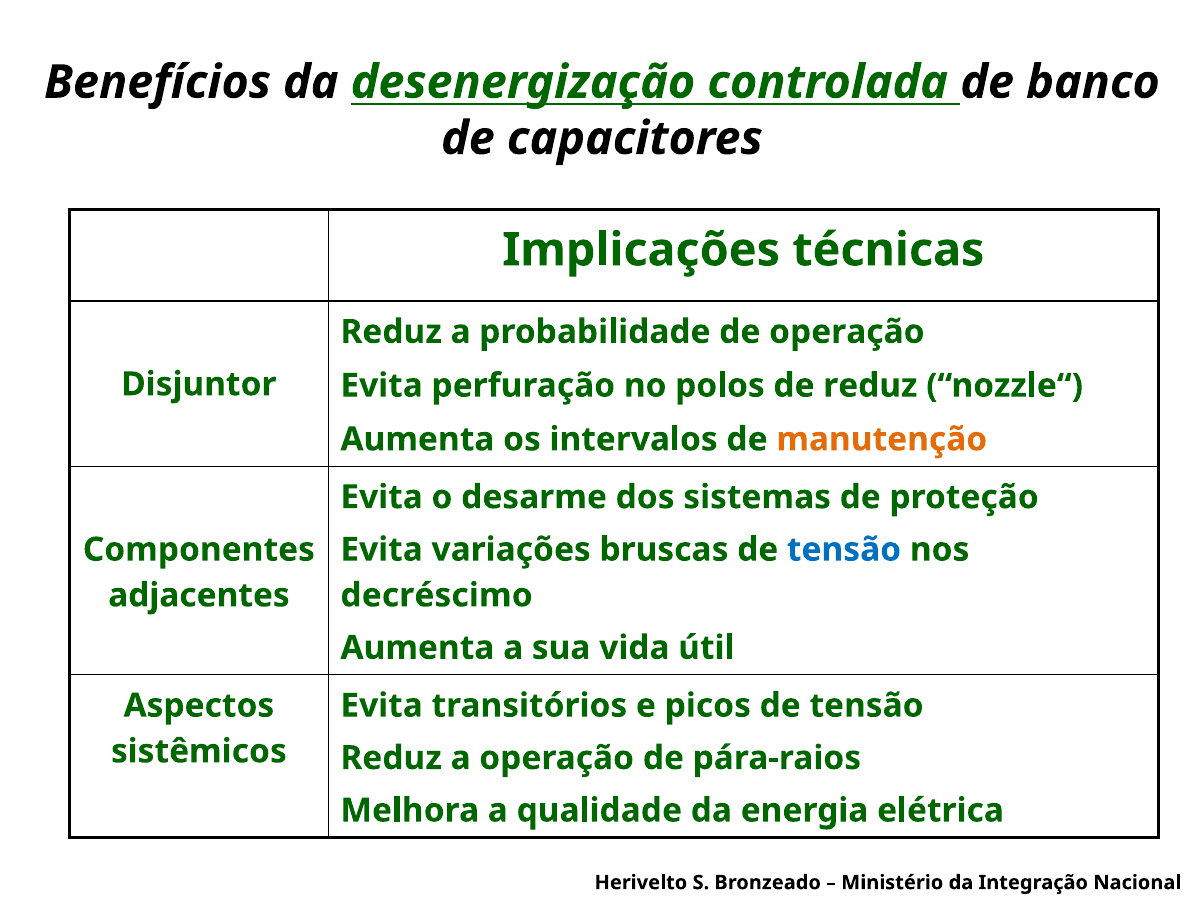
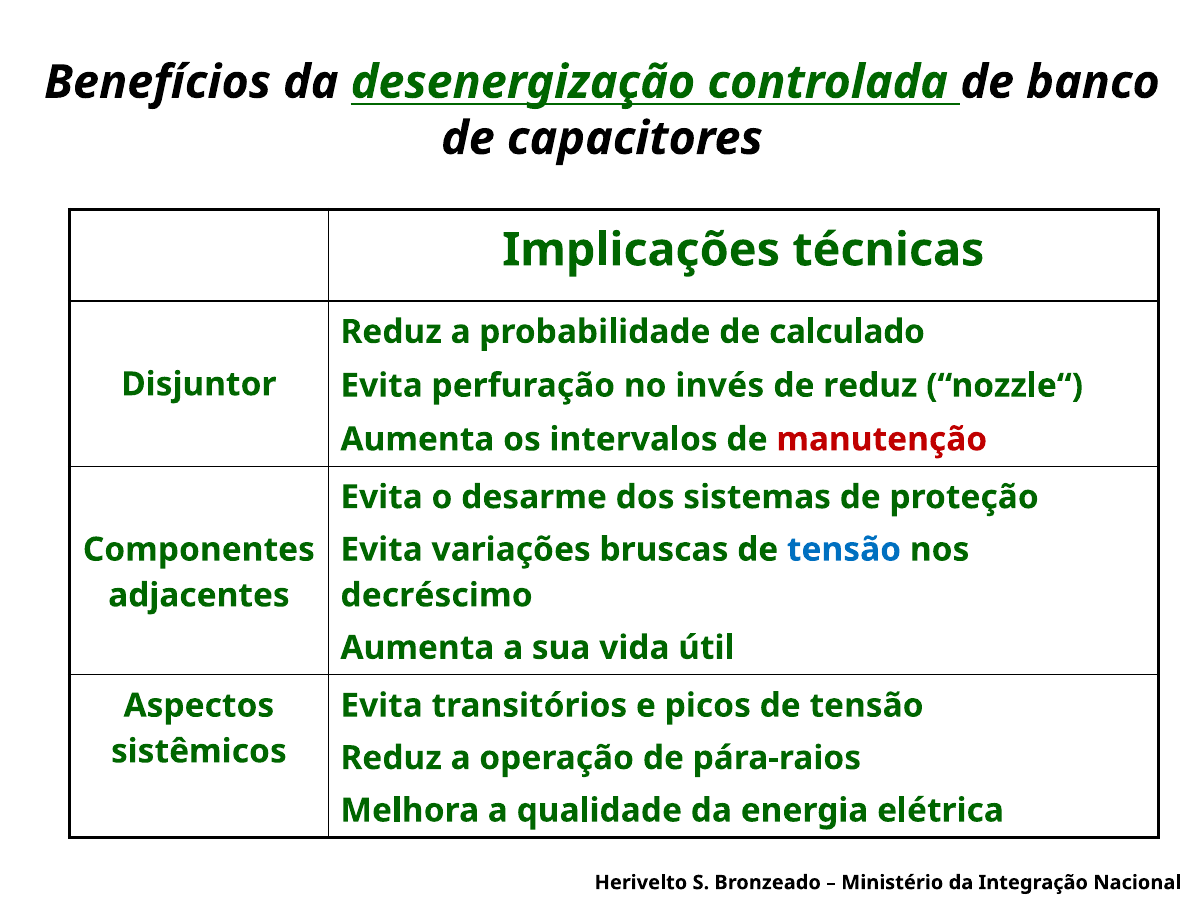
de operação: operação -> calculado
polos: polos -> invés
manutenção colour: orange -> red
